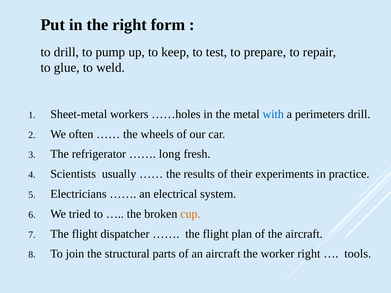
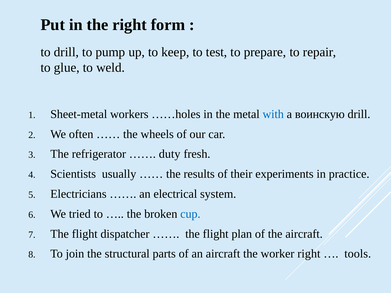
perimeters: perimeters -> воинскую
long: long -> duty
cup colour: orange -> blue
